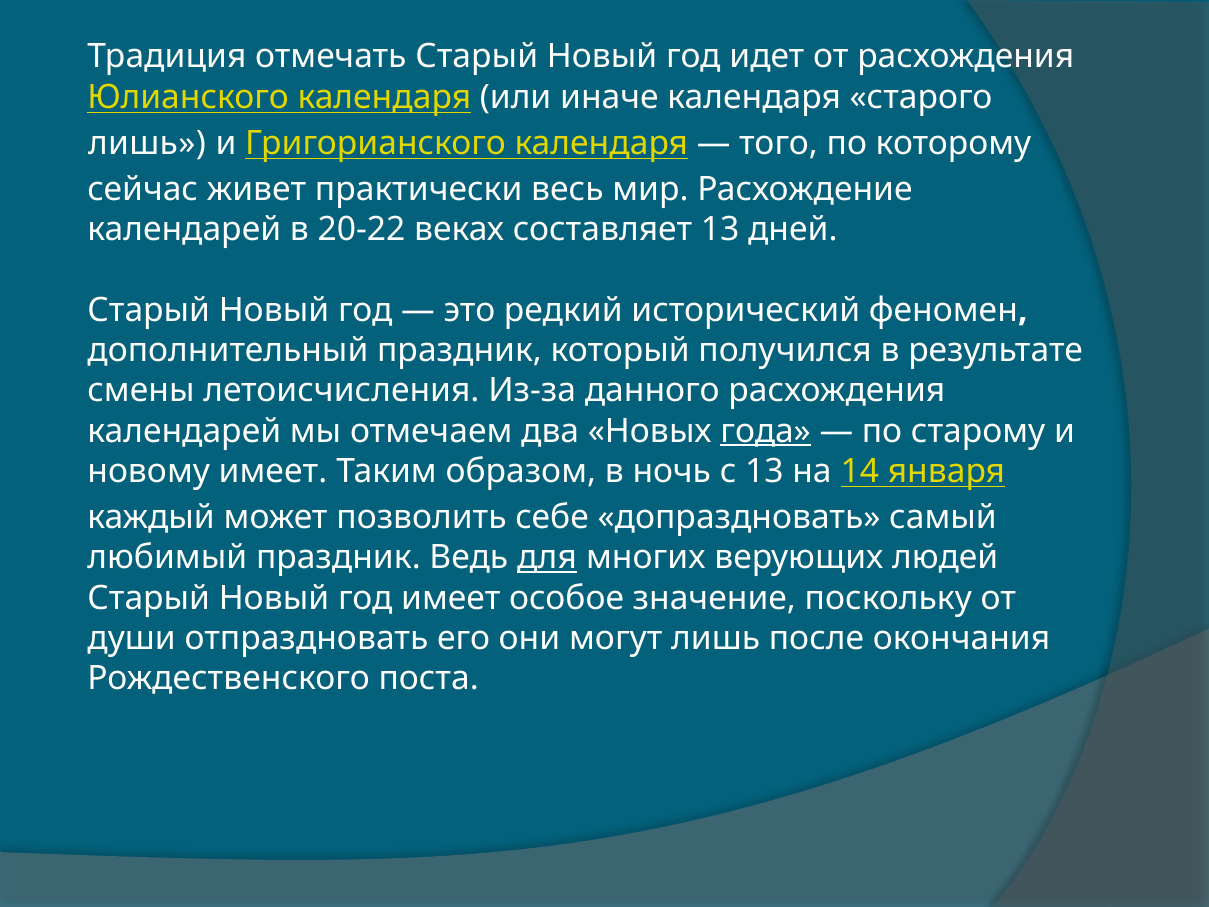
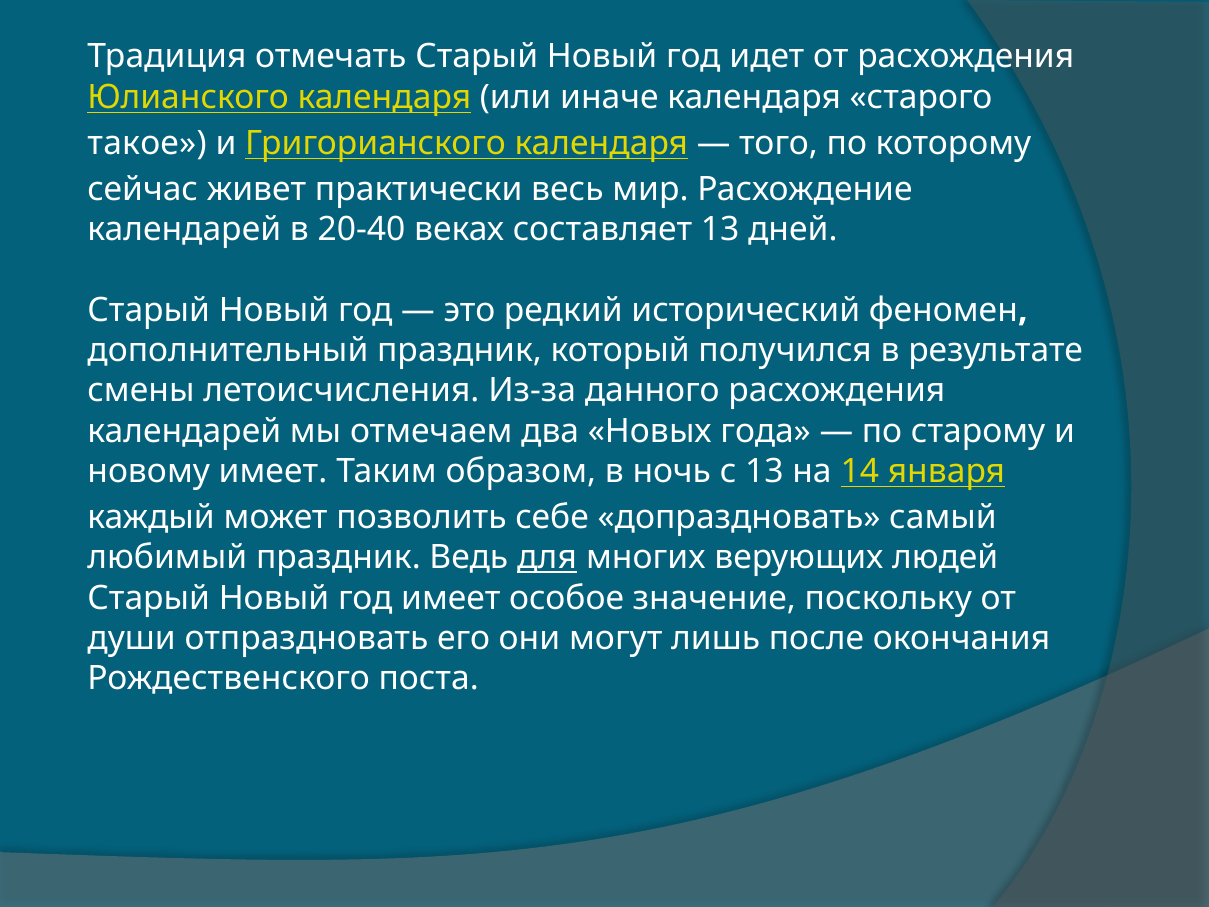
лишь at (147, 143): лишь -> такое
20-22: 20-22 -> 20-40
года underline: present -> none
